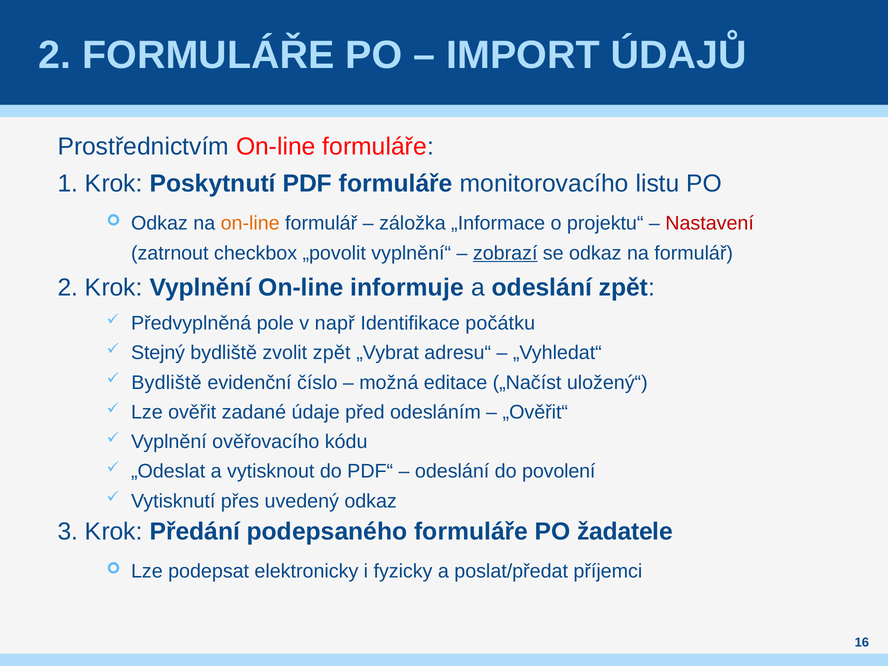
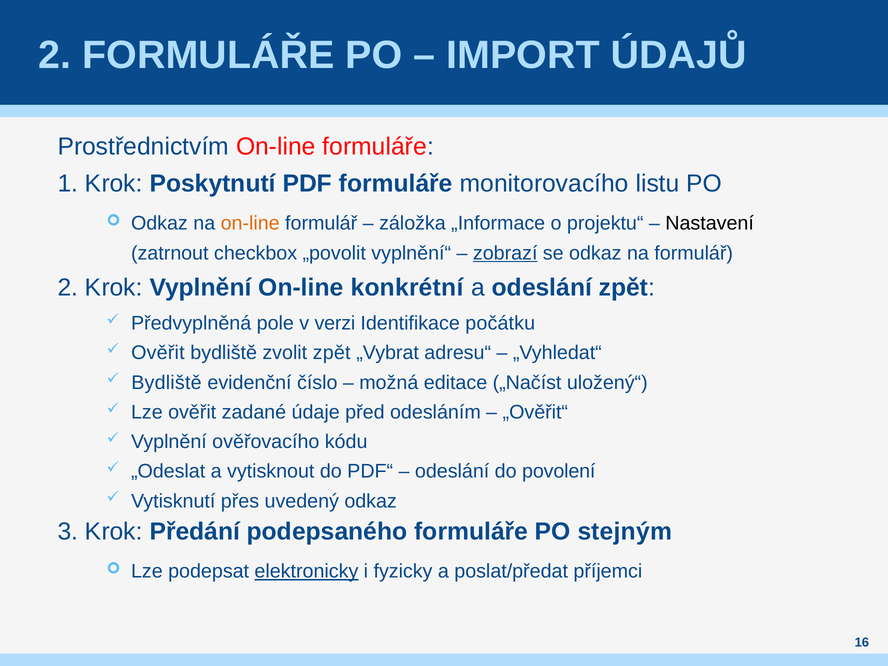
Nastavení colour: red -> black
informuje: informuje -> konkrétní
např: např -> verzi
Stejný at (158, 353): Stejný -> Ověřit
žadatele: žadatele -> stejným
elektronicky underline: none -> present
